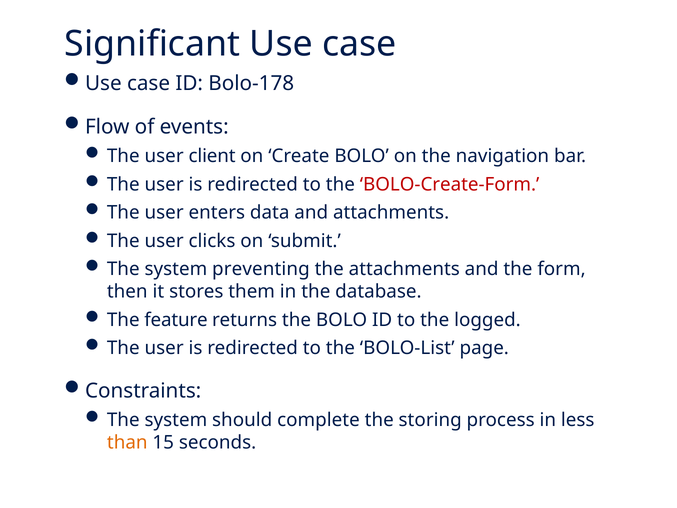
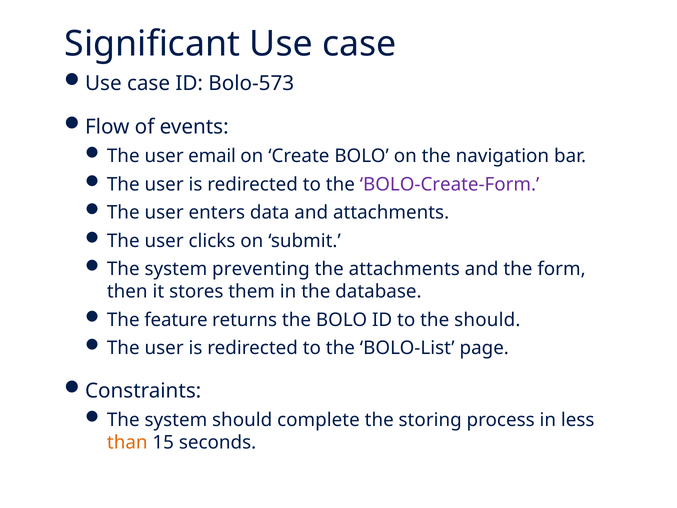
Bolo-178: Bolo-178 -> Bolo-573
client: client -> email
BOLO-Create-Form colour: red -> purple
the logged: logged -> should
